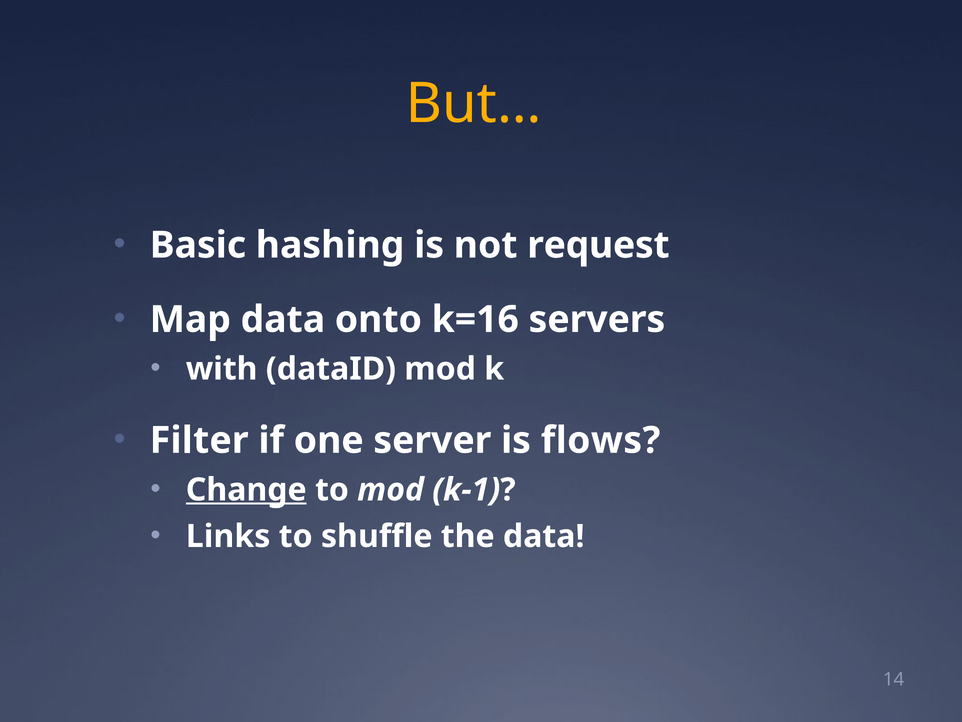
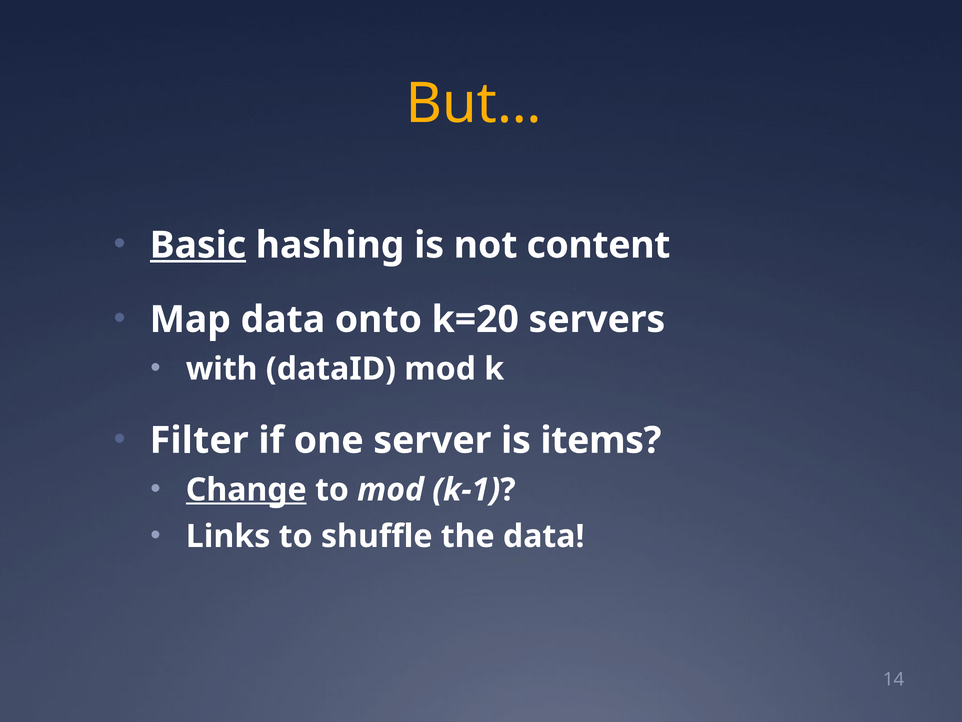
Basic underline: none -> present
request: request -> content
k=16: k=16 -> k=20
flows: flows -> items
